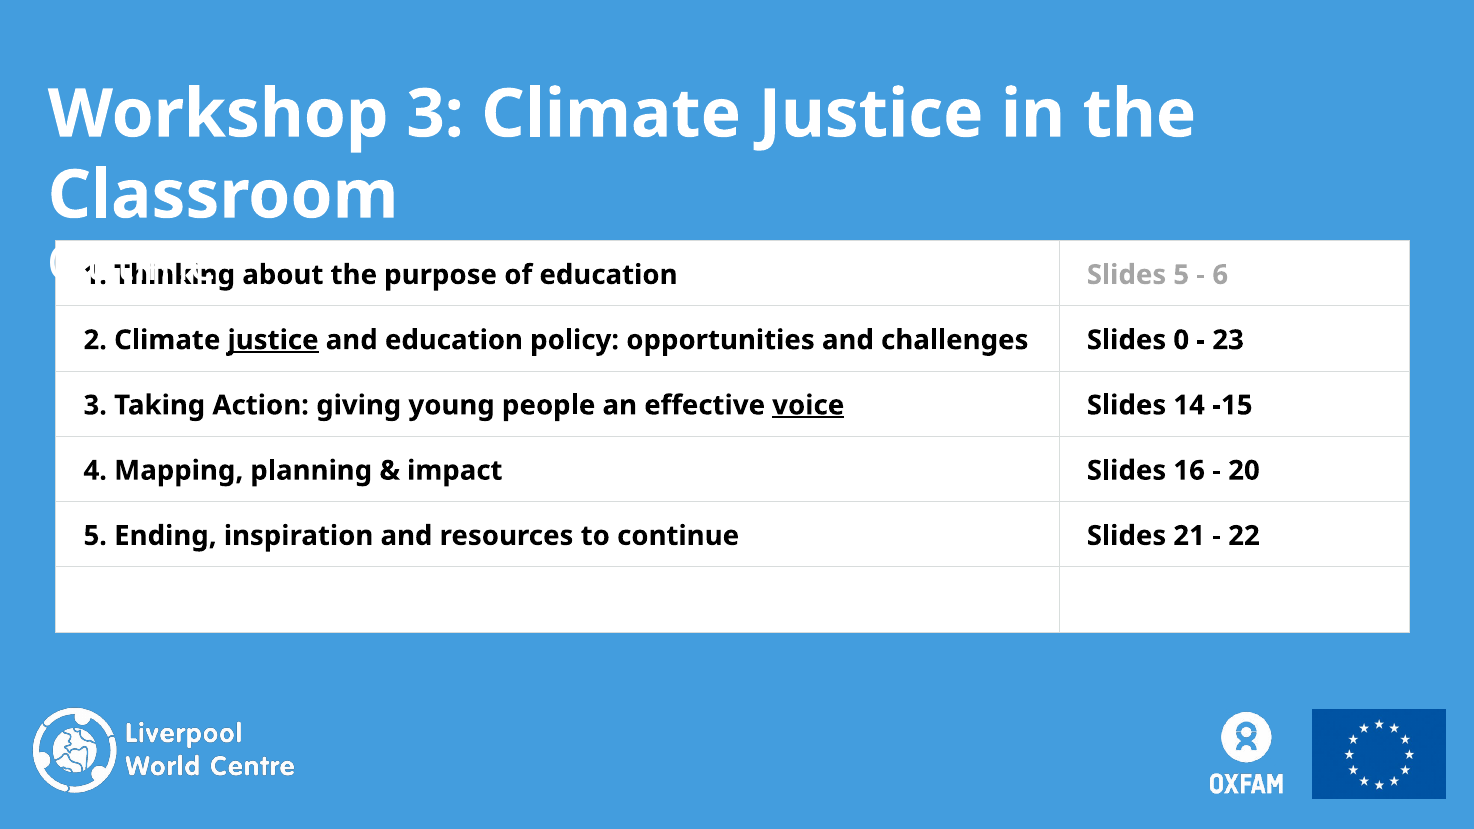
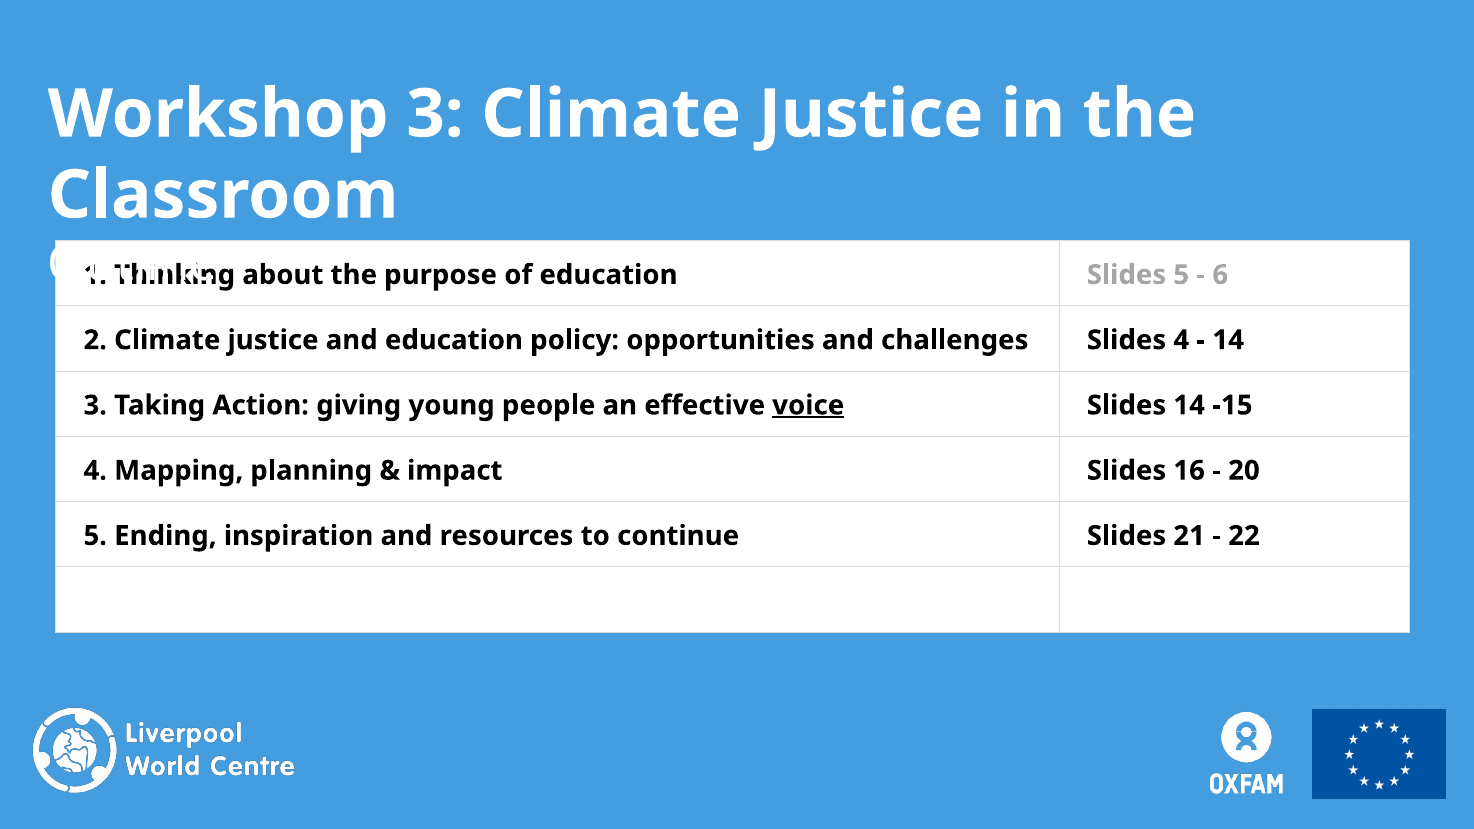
justice at (273, 340) underline: present -> none
Slides 0: 0 -> 4
23 at (1228, 340): 23 -> 14
